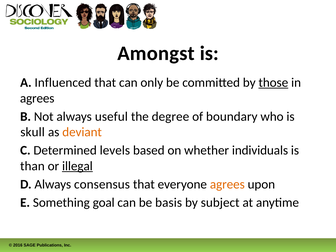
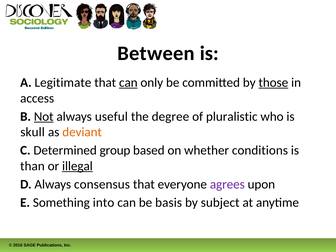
Amongst: Amongst -> Between
Influenced: Influenced -> Legitimate
can at (128, 83) underline: none -> present
agrees at (37, 98): agrees -> access
Not underline: none -> present
boundary: boundary -> pluralistic
levels: levels -> group
individuals: individuals -> conditions
agrees at (227, 184) colour: orange -> purple
goal: goal -> into
